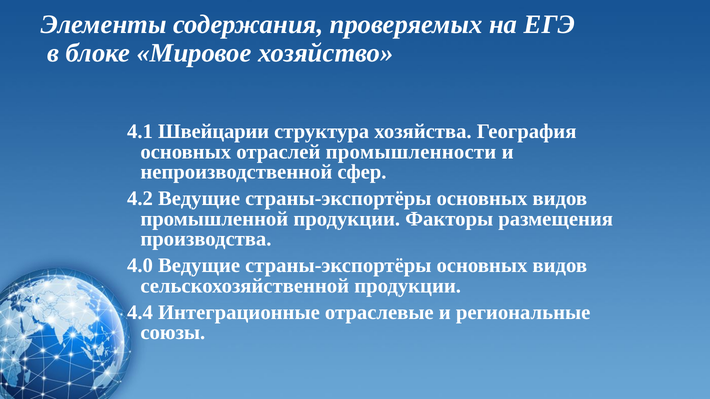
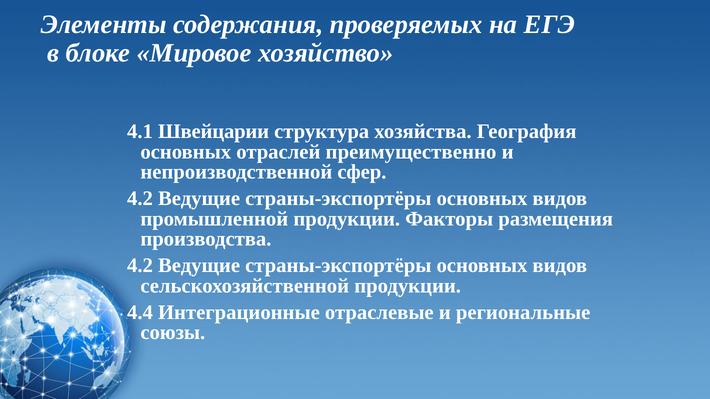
промышленности: промышленности -> преимущественно
4.0 at (140, 266): 4.0 -> 4.2
